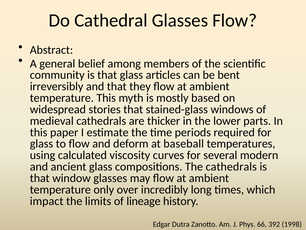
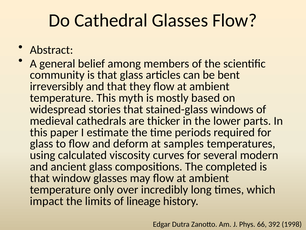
baseball: baseball -> samples
The cathedrals: cathedrals -> completed
